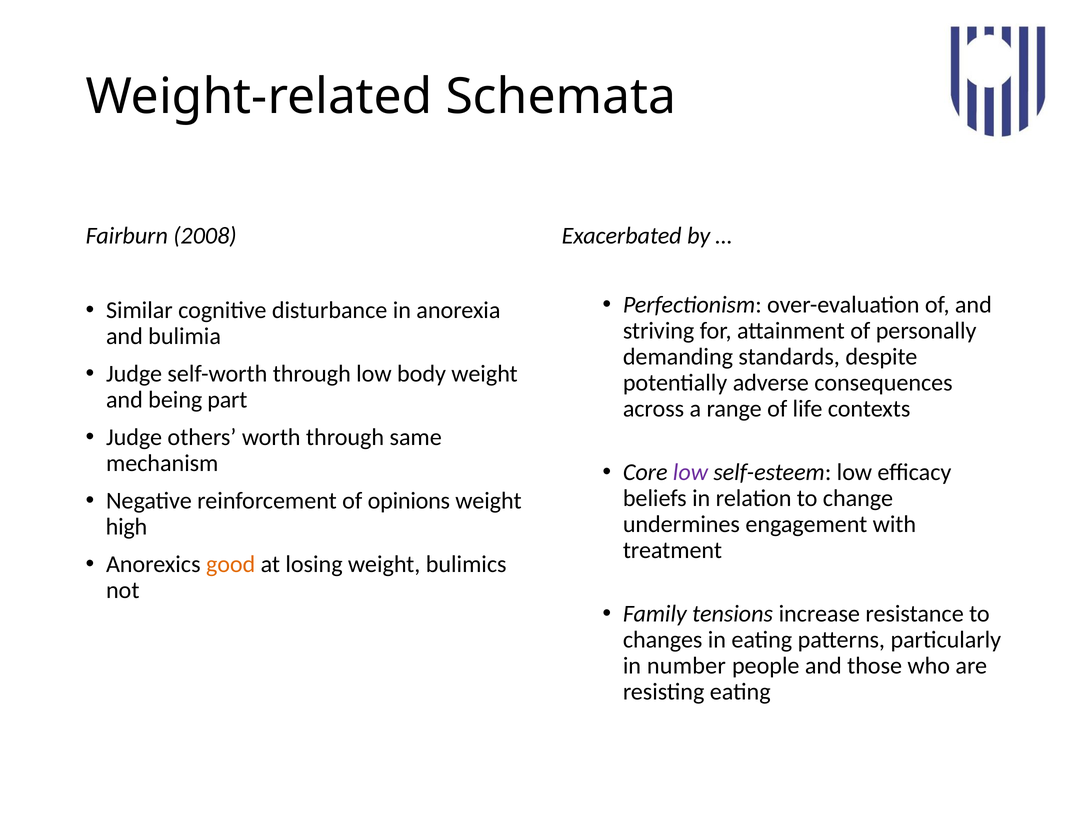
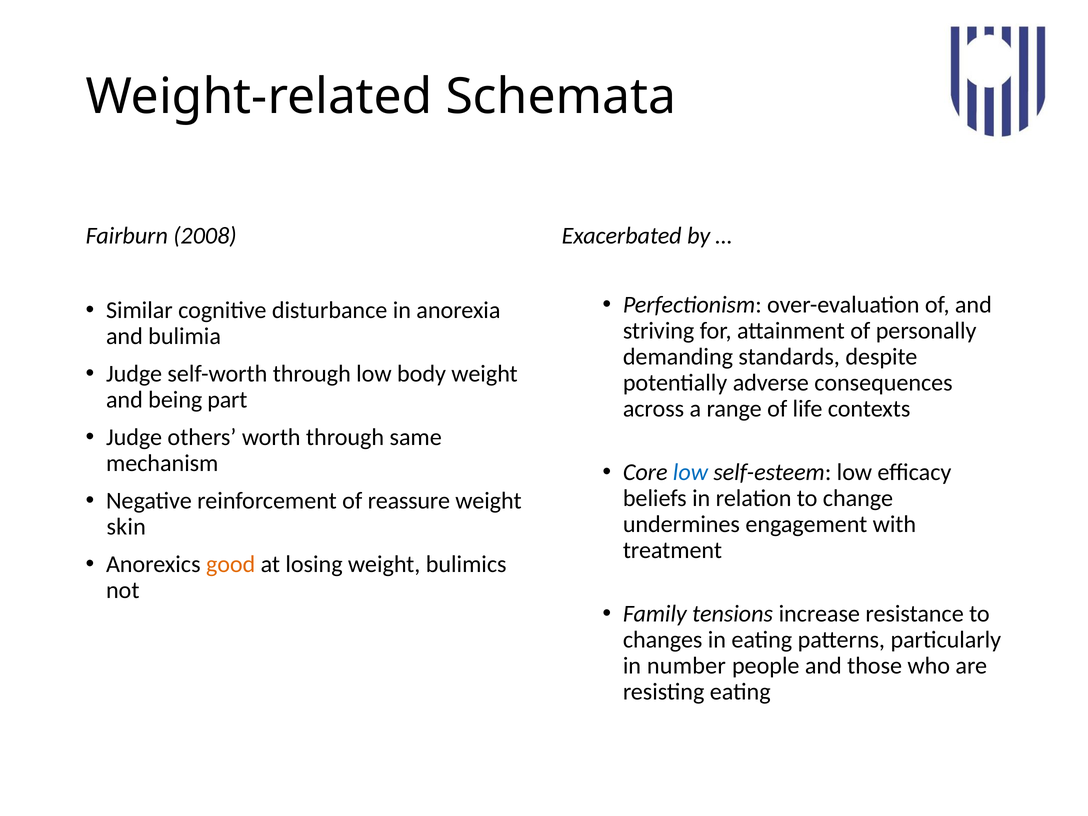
low at (690, 472) colour: purple -> blue
opinions: opinions -> reassure
high: high -> skin
